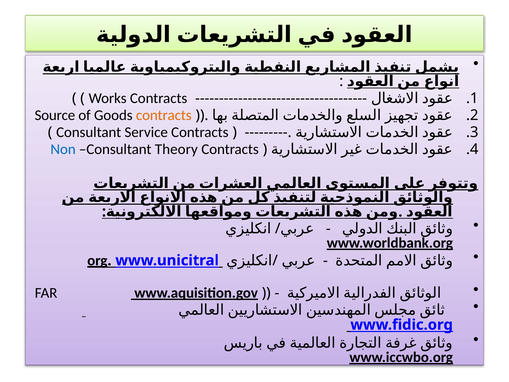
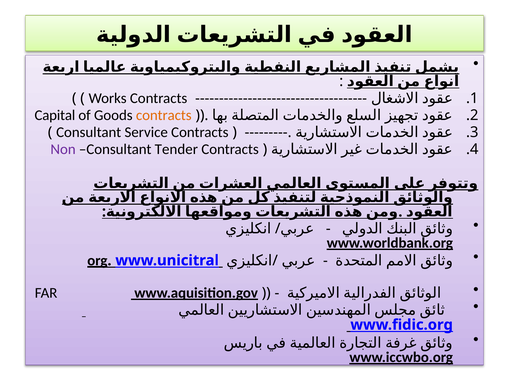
Source: Source -> Capital
Non colour: blue -> purple
Theory: Theory -> Tender
